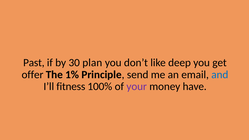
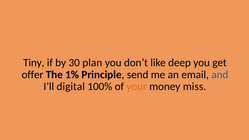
Past: Past -> Tiny
fitness: fitness -> digital
your colour: purple -> orange
have: have -> miss
